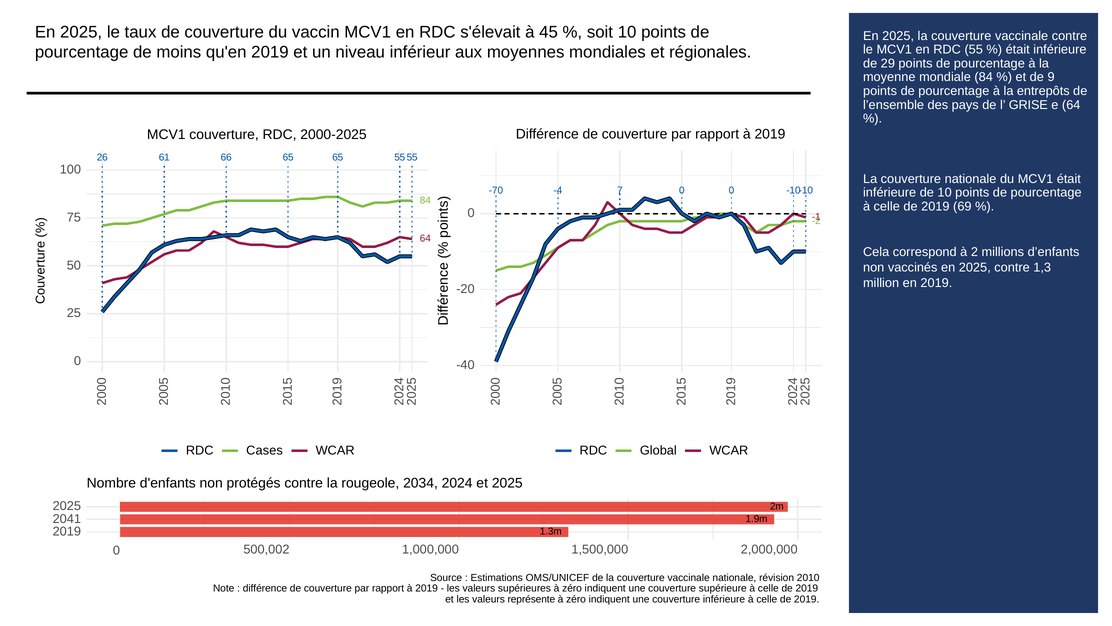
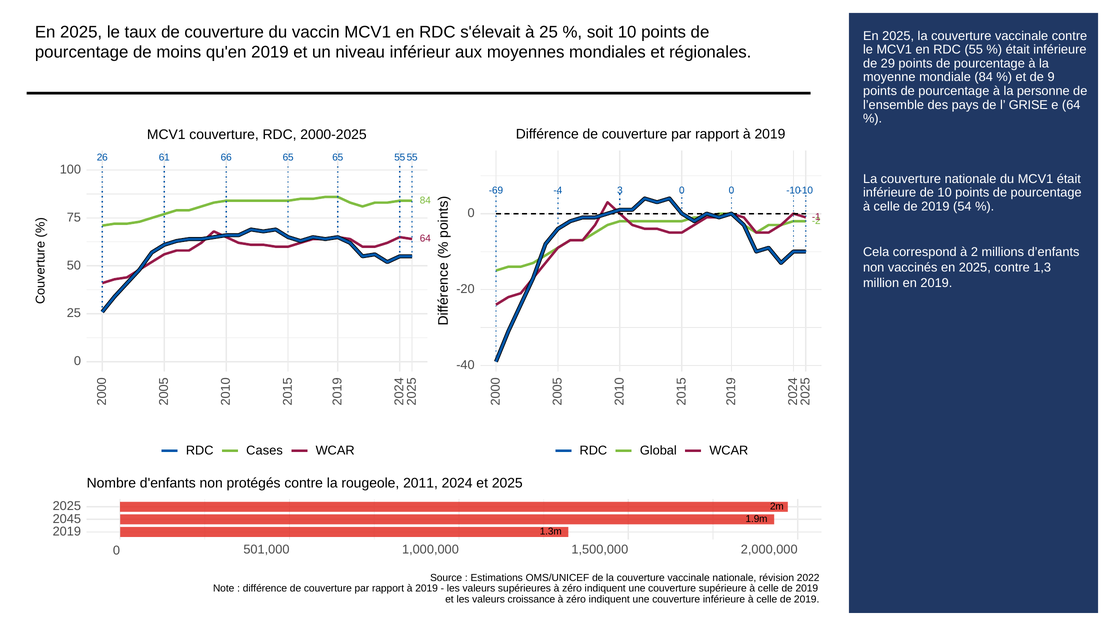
à 45: 45 -> 25
entrepôts: entrepôts -> personne
-70: -70 -> -69
7: 7 -> 3
69: 69 -> 54
2034: 2034 -> 2011
2041: 2041 -> 2045
500,002: 500,002 -> 501,000
2010: 2010 -> 2022
représente: représente -> croissance
